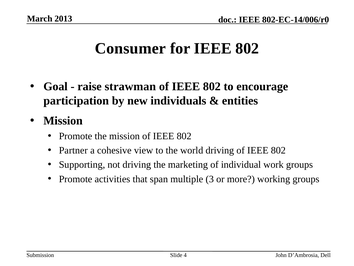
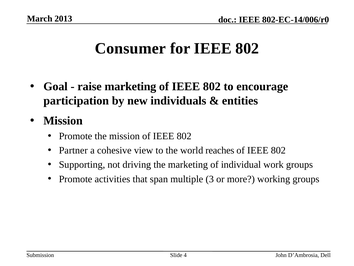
raise strawman: strawman -> marketing
world driving: driving -> reaches
